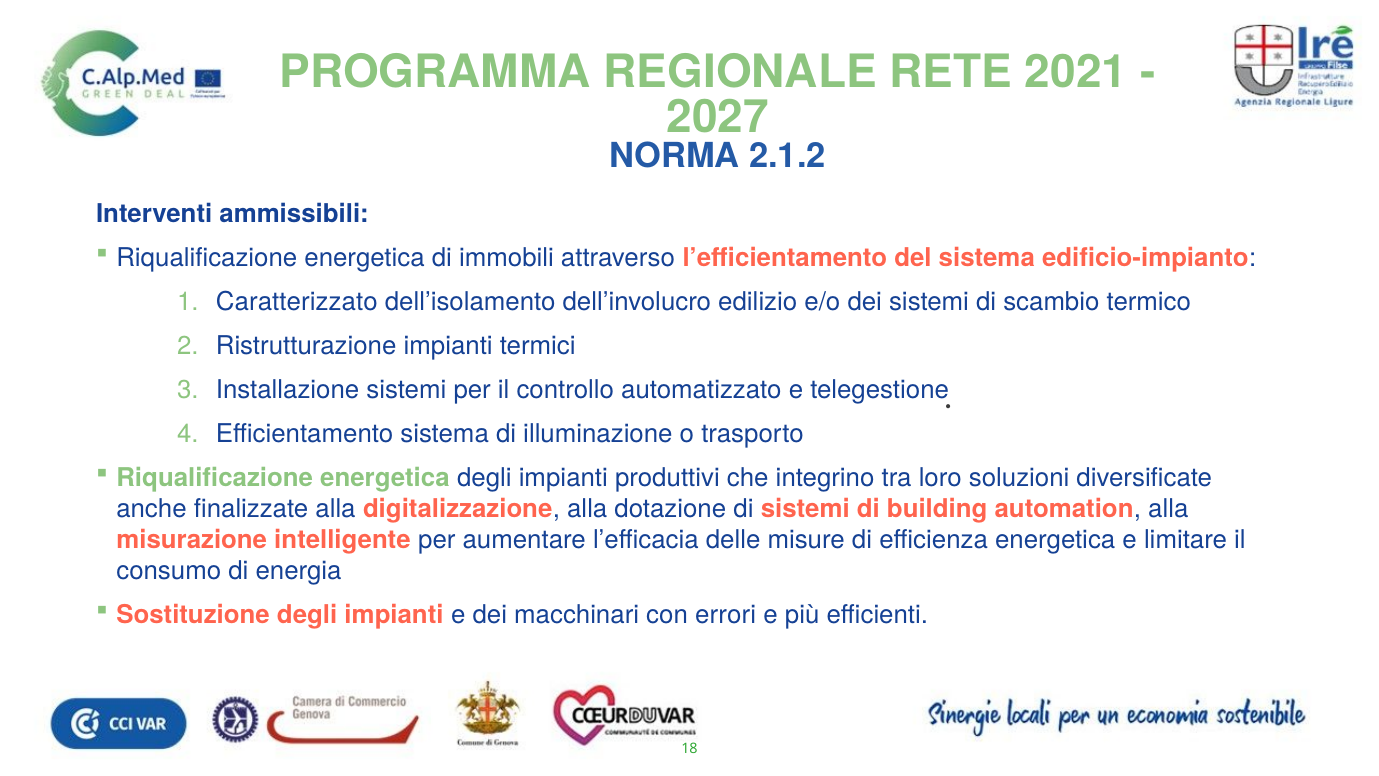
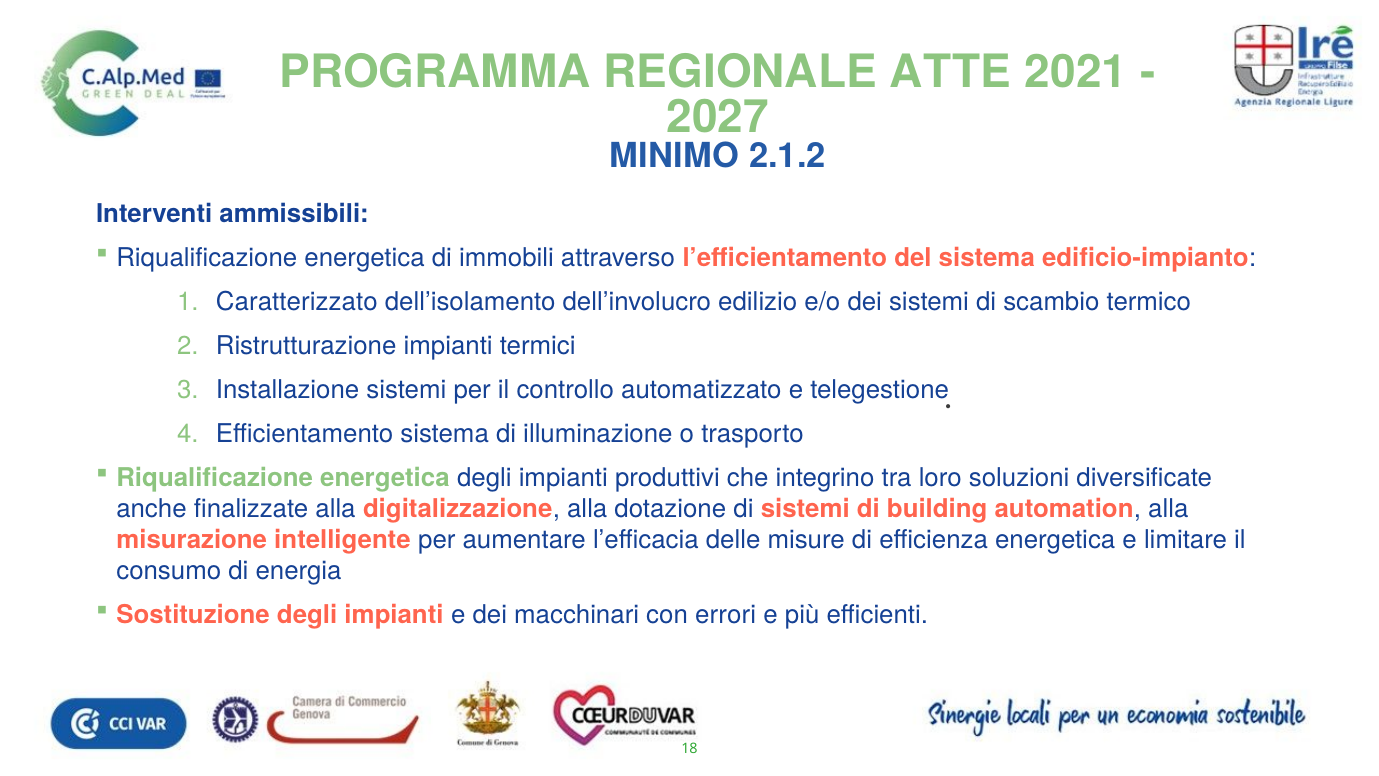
RETE: RETE -> ATTE
NORMA: NORMA -> MINIMO
